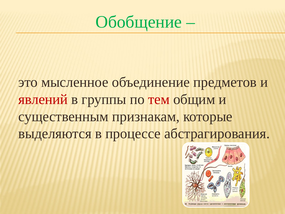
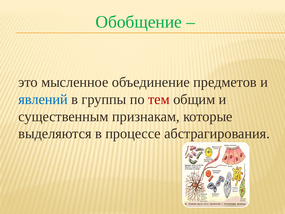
явлений colour: red -> blue
